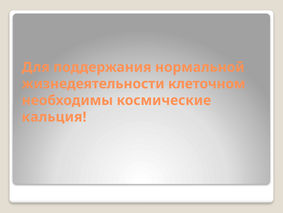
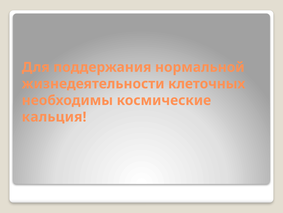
клеточном: клеточном -> клеточных
